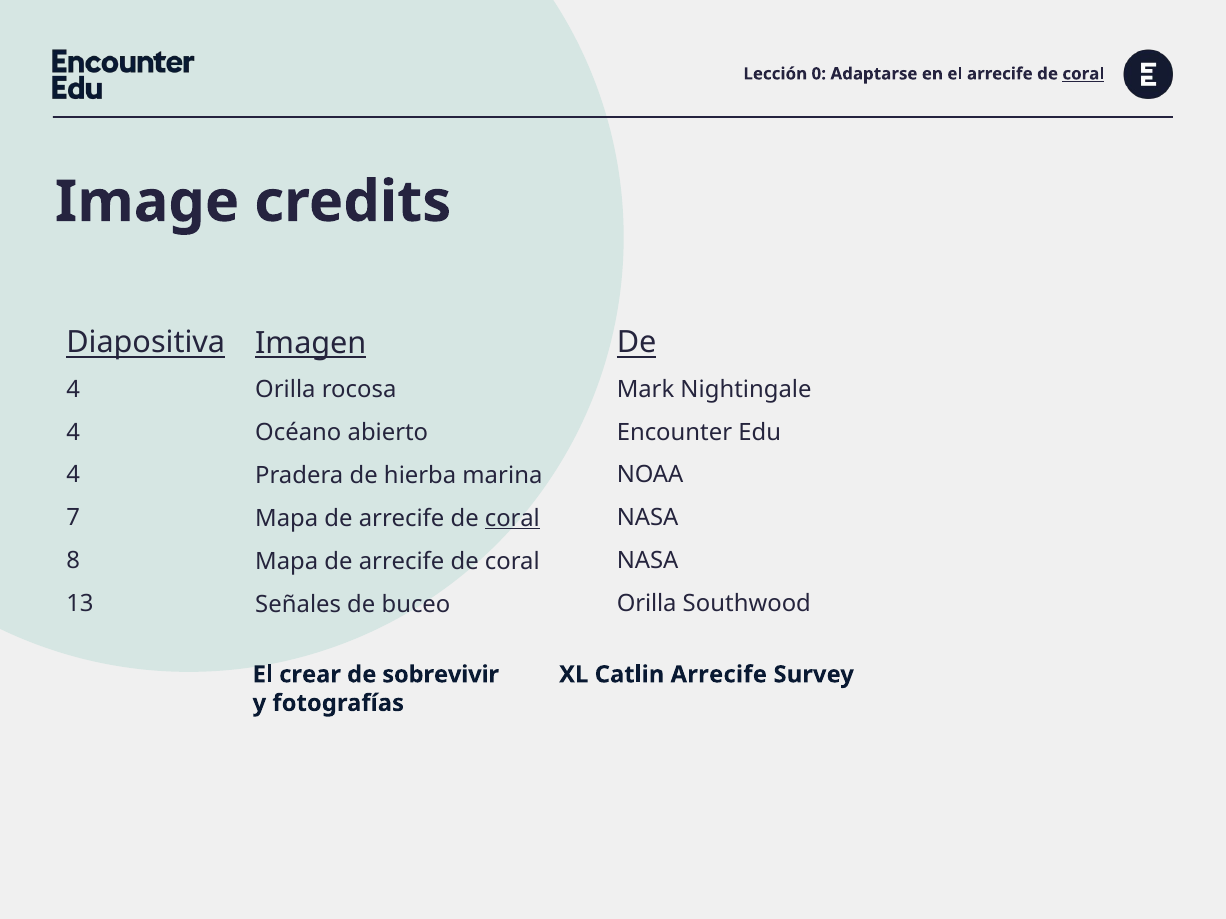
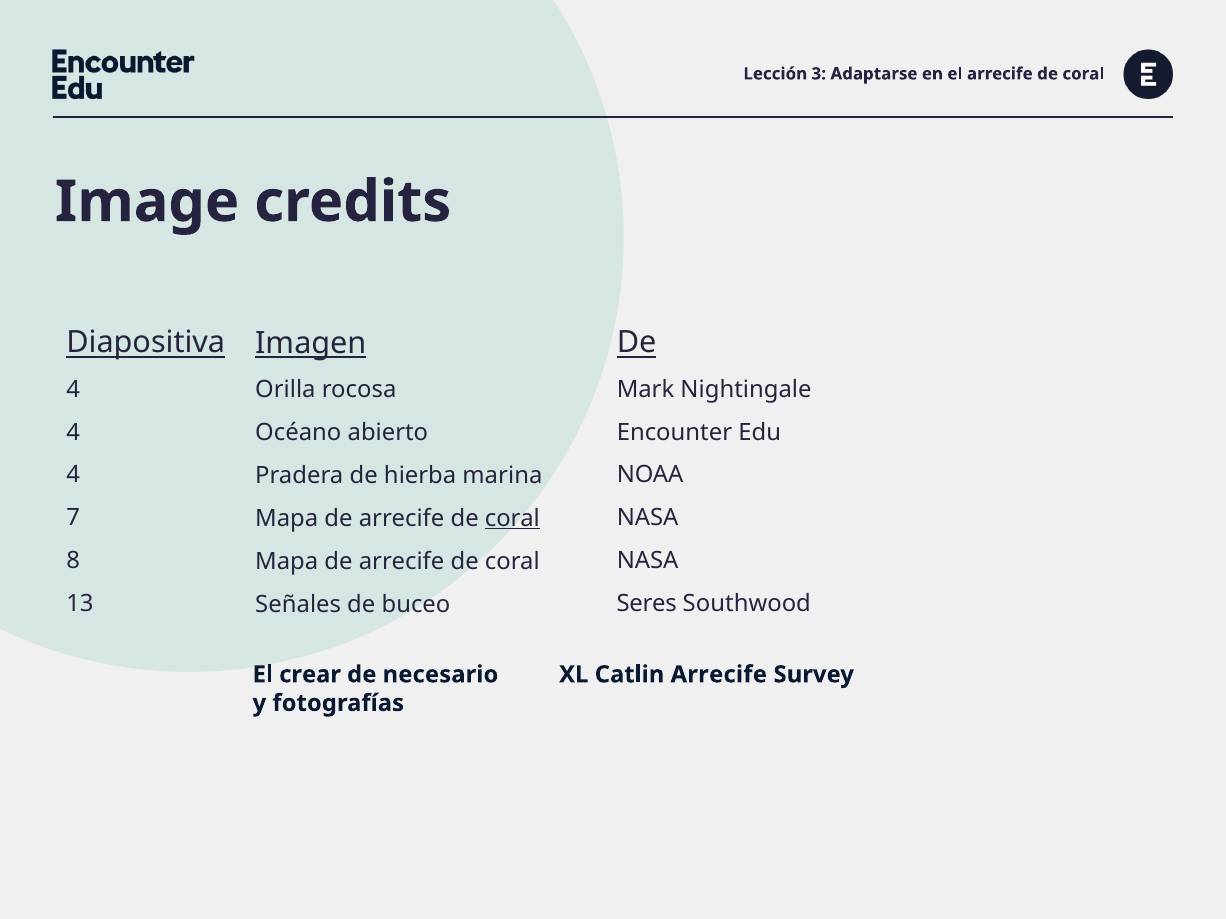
0: 0 -> 3
coral at (1083, 74) underline: present -> none
Orilla at (647, 604): Orilla -> Seres
sobrevivir: sobrevivir -> necesario
